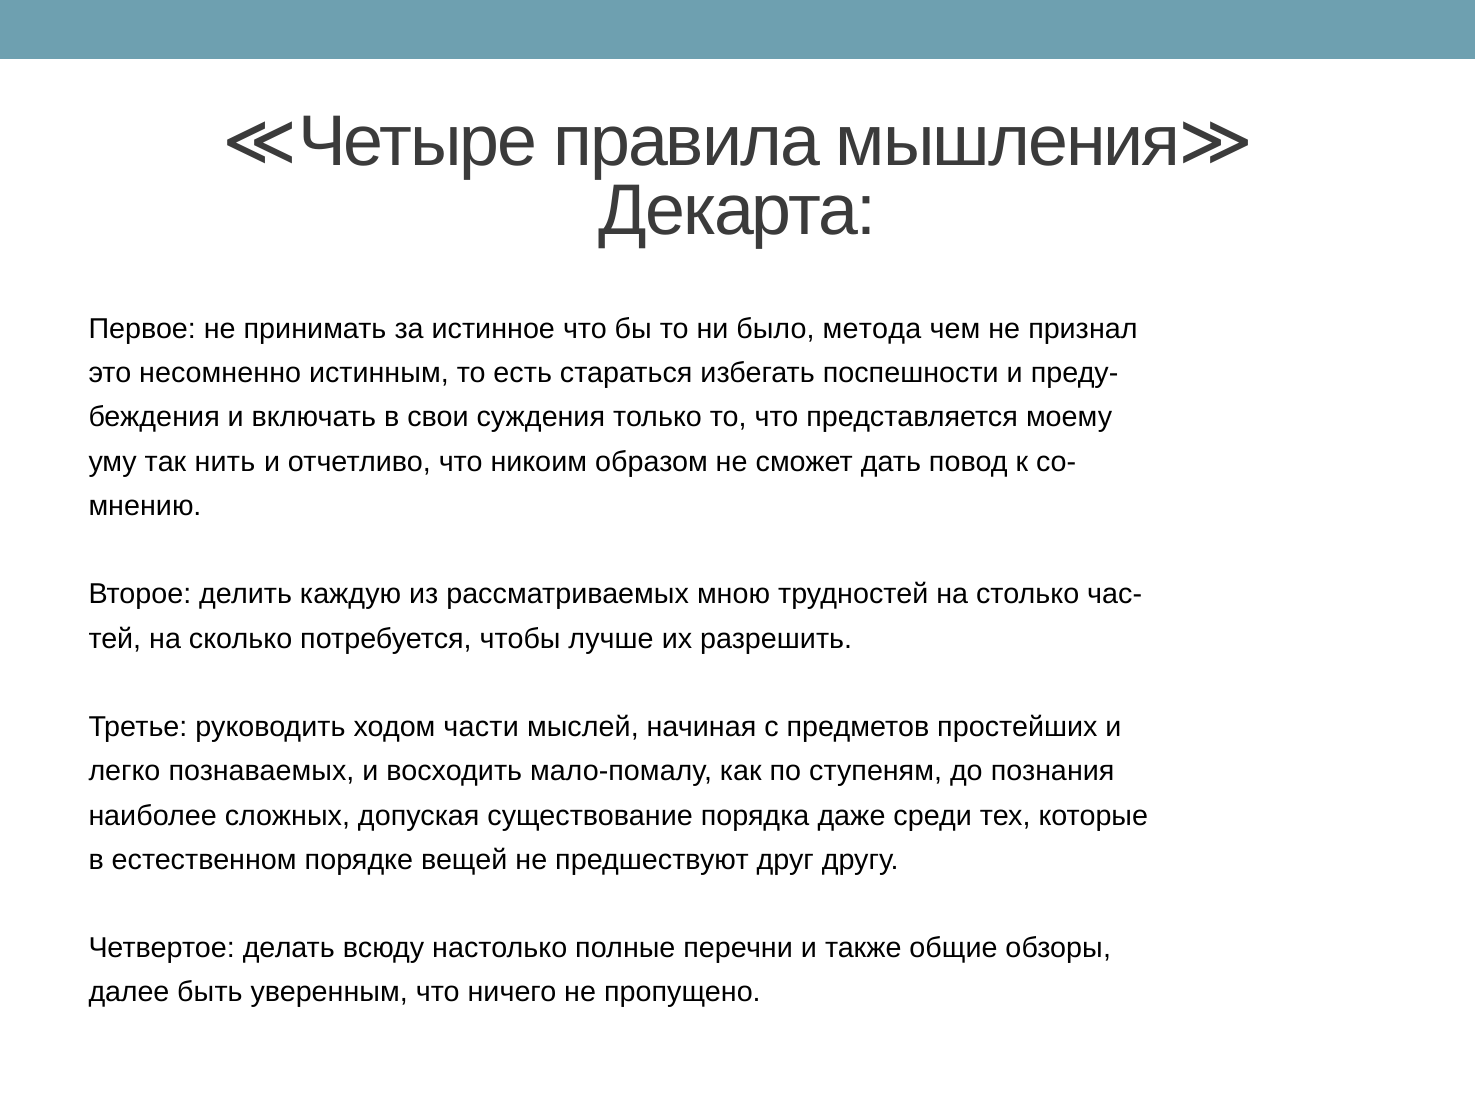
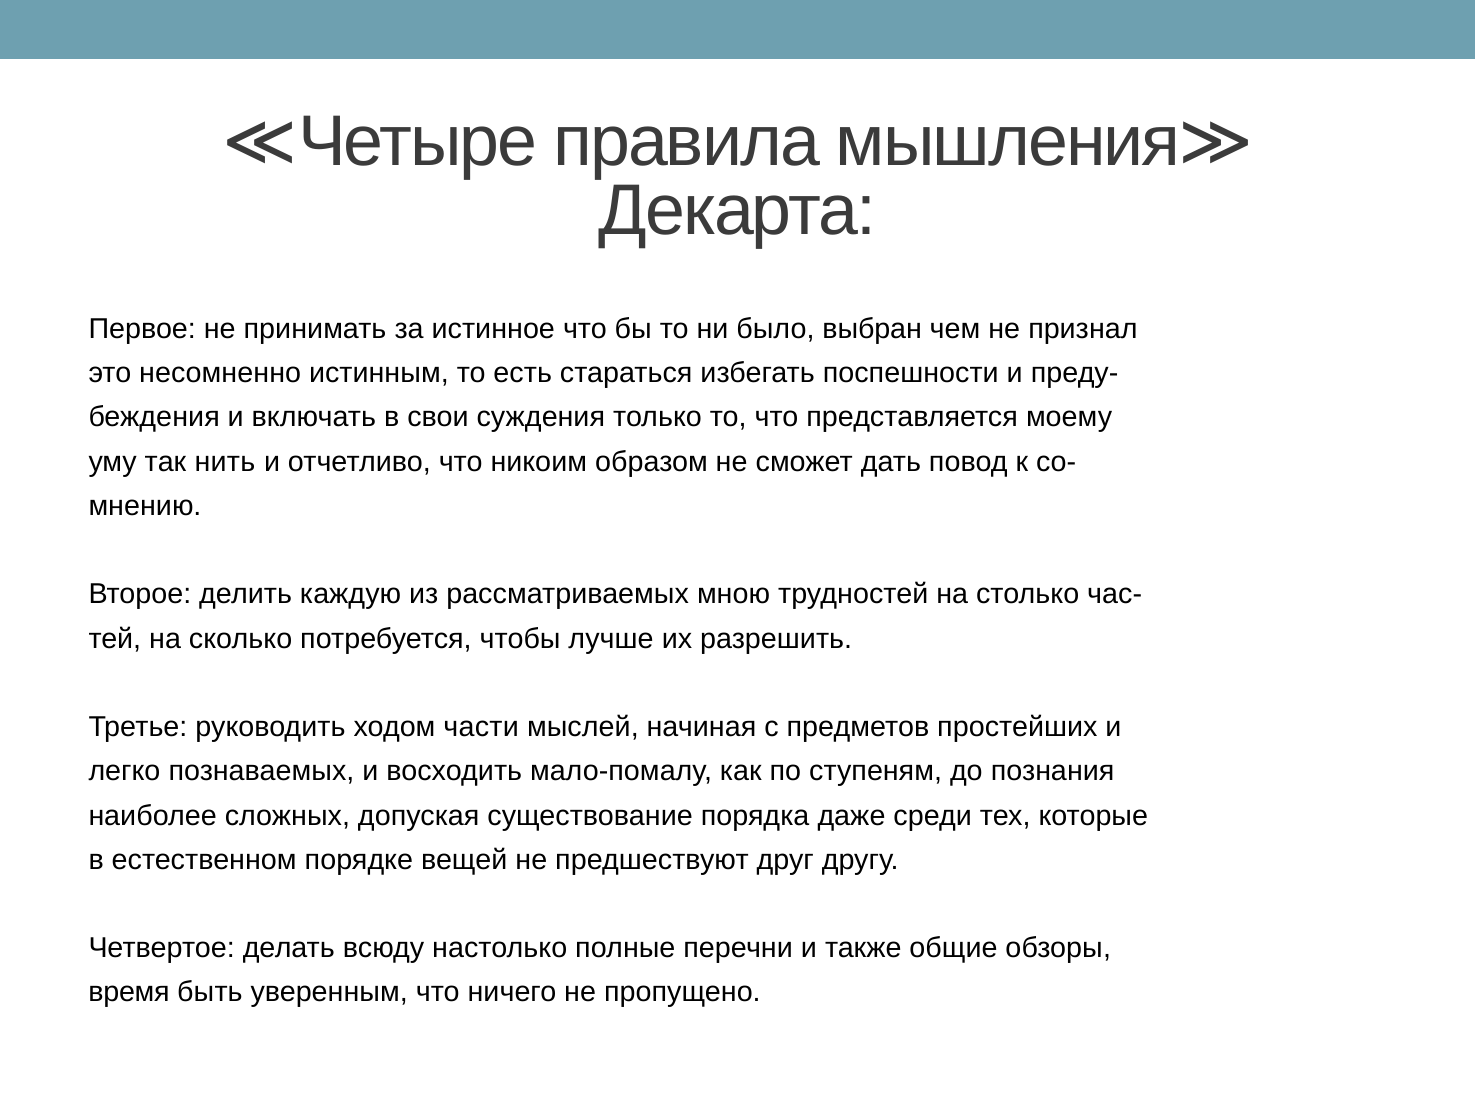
метода: метода -> выбран
далее: далее -> время
